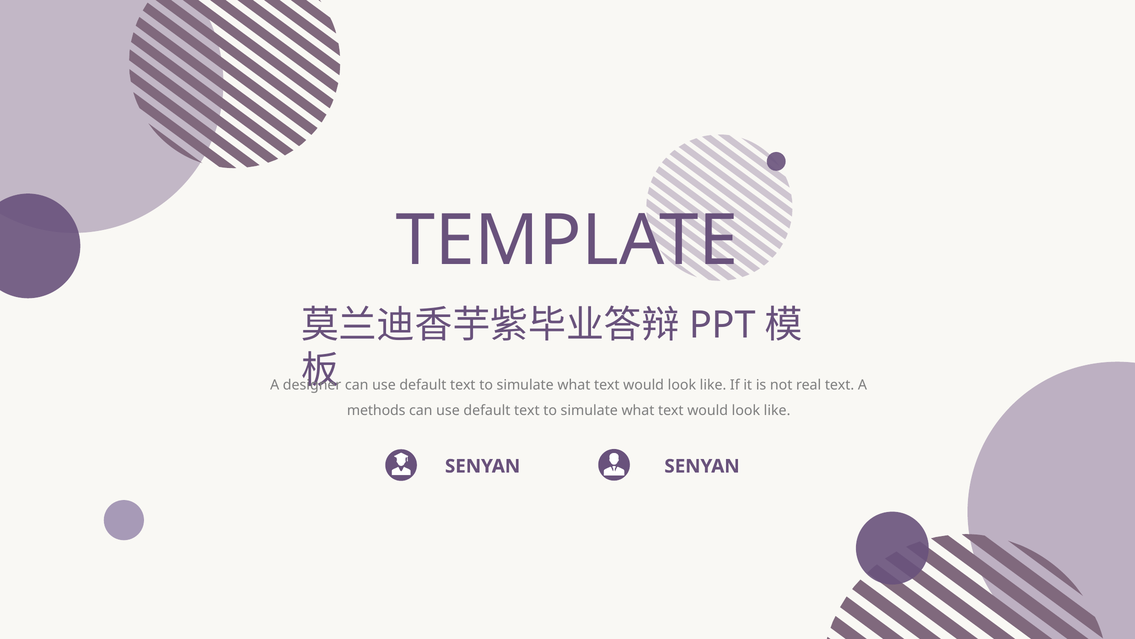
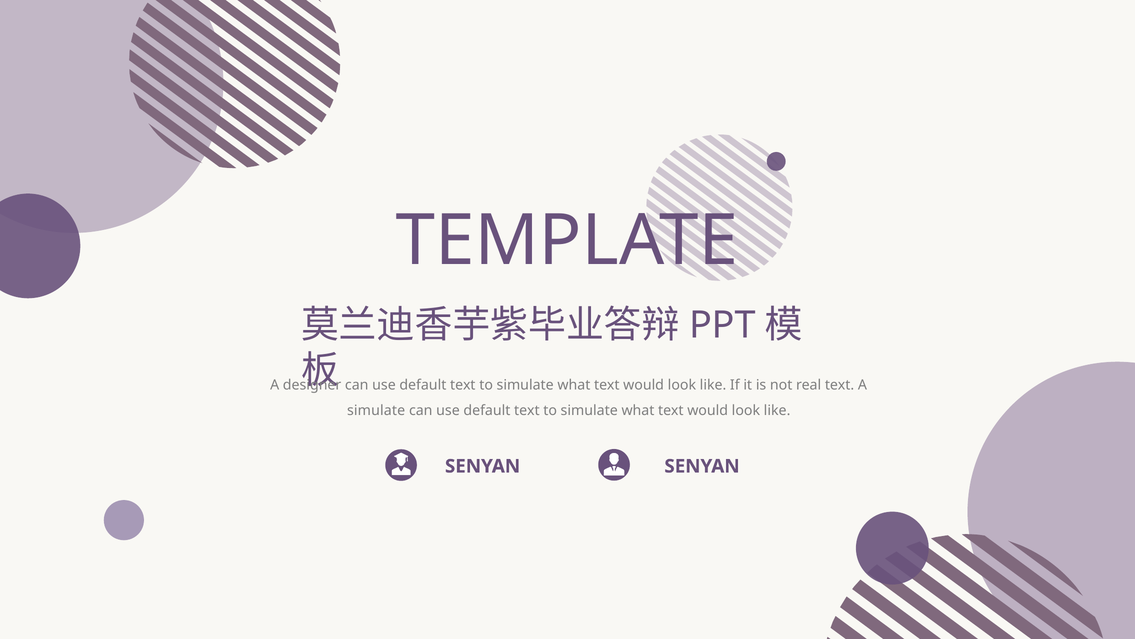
methods at (376, 410): methods -> simulate
